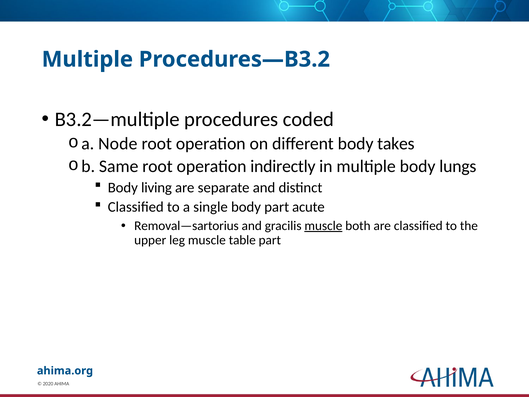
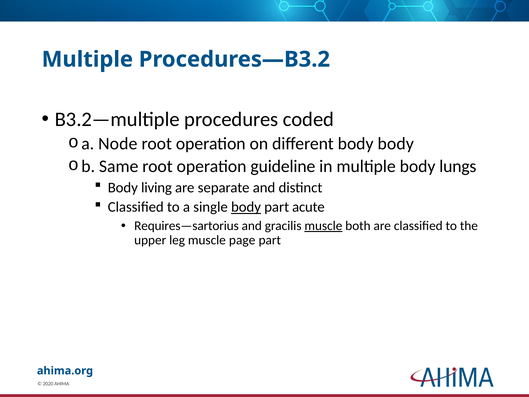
body takes: takes -> body
indirectly: indirectly -> guideline
body at (246, 207) underline: none -> present
Removal—sartorius: Removal—sartorius -> Requires—sartorius
table: table -> page
